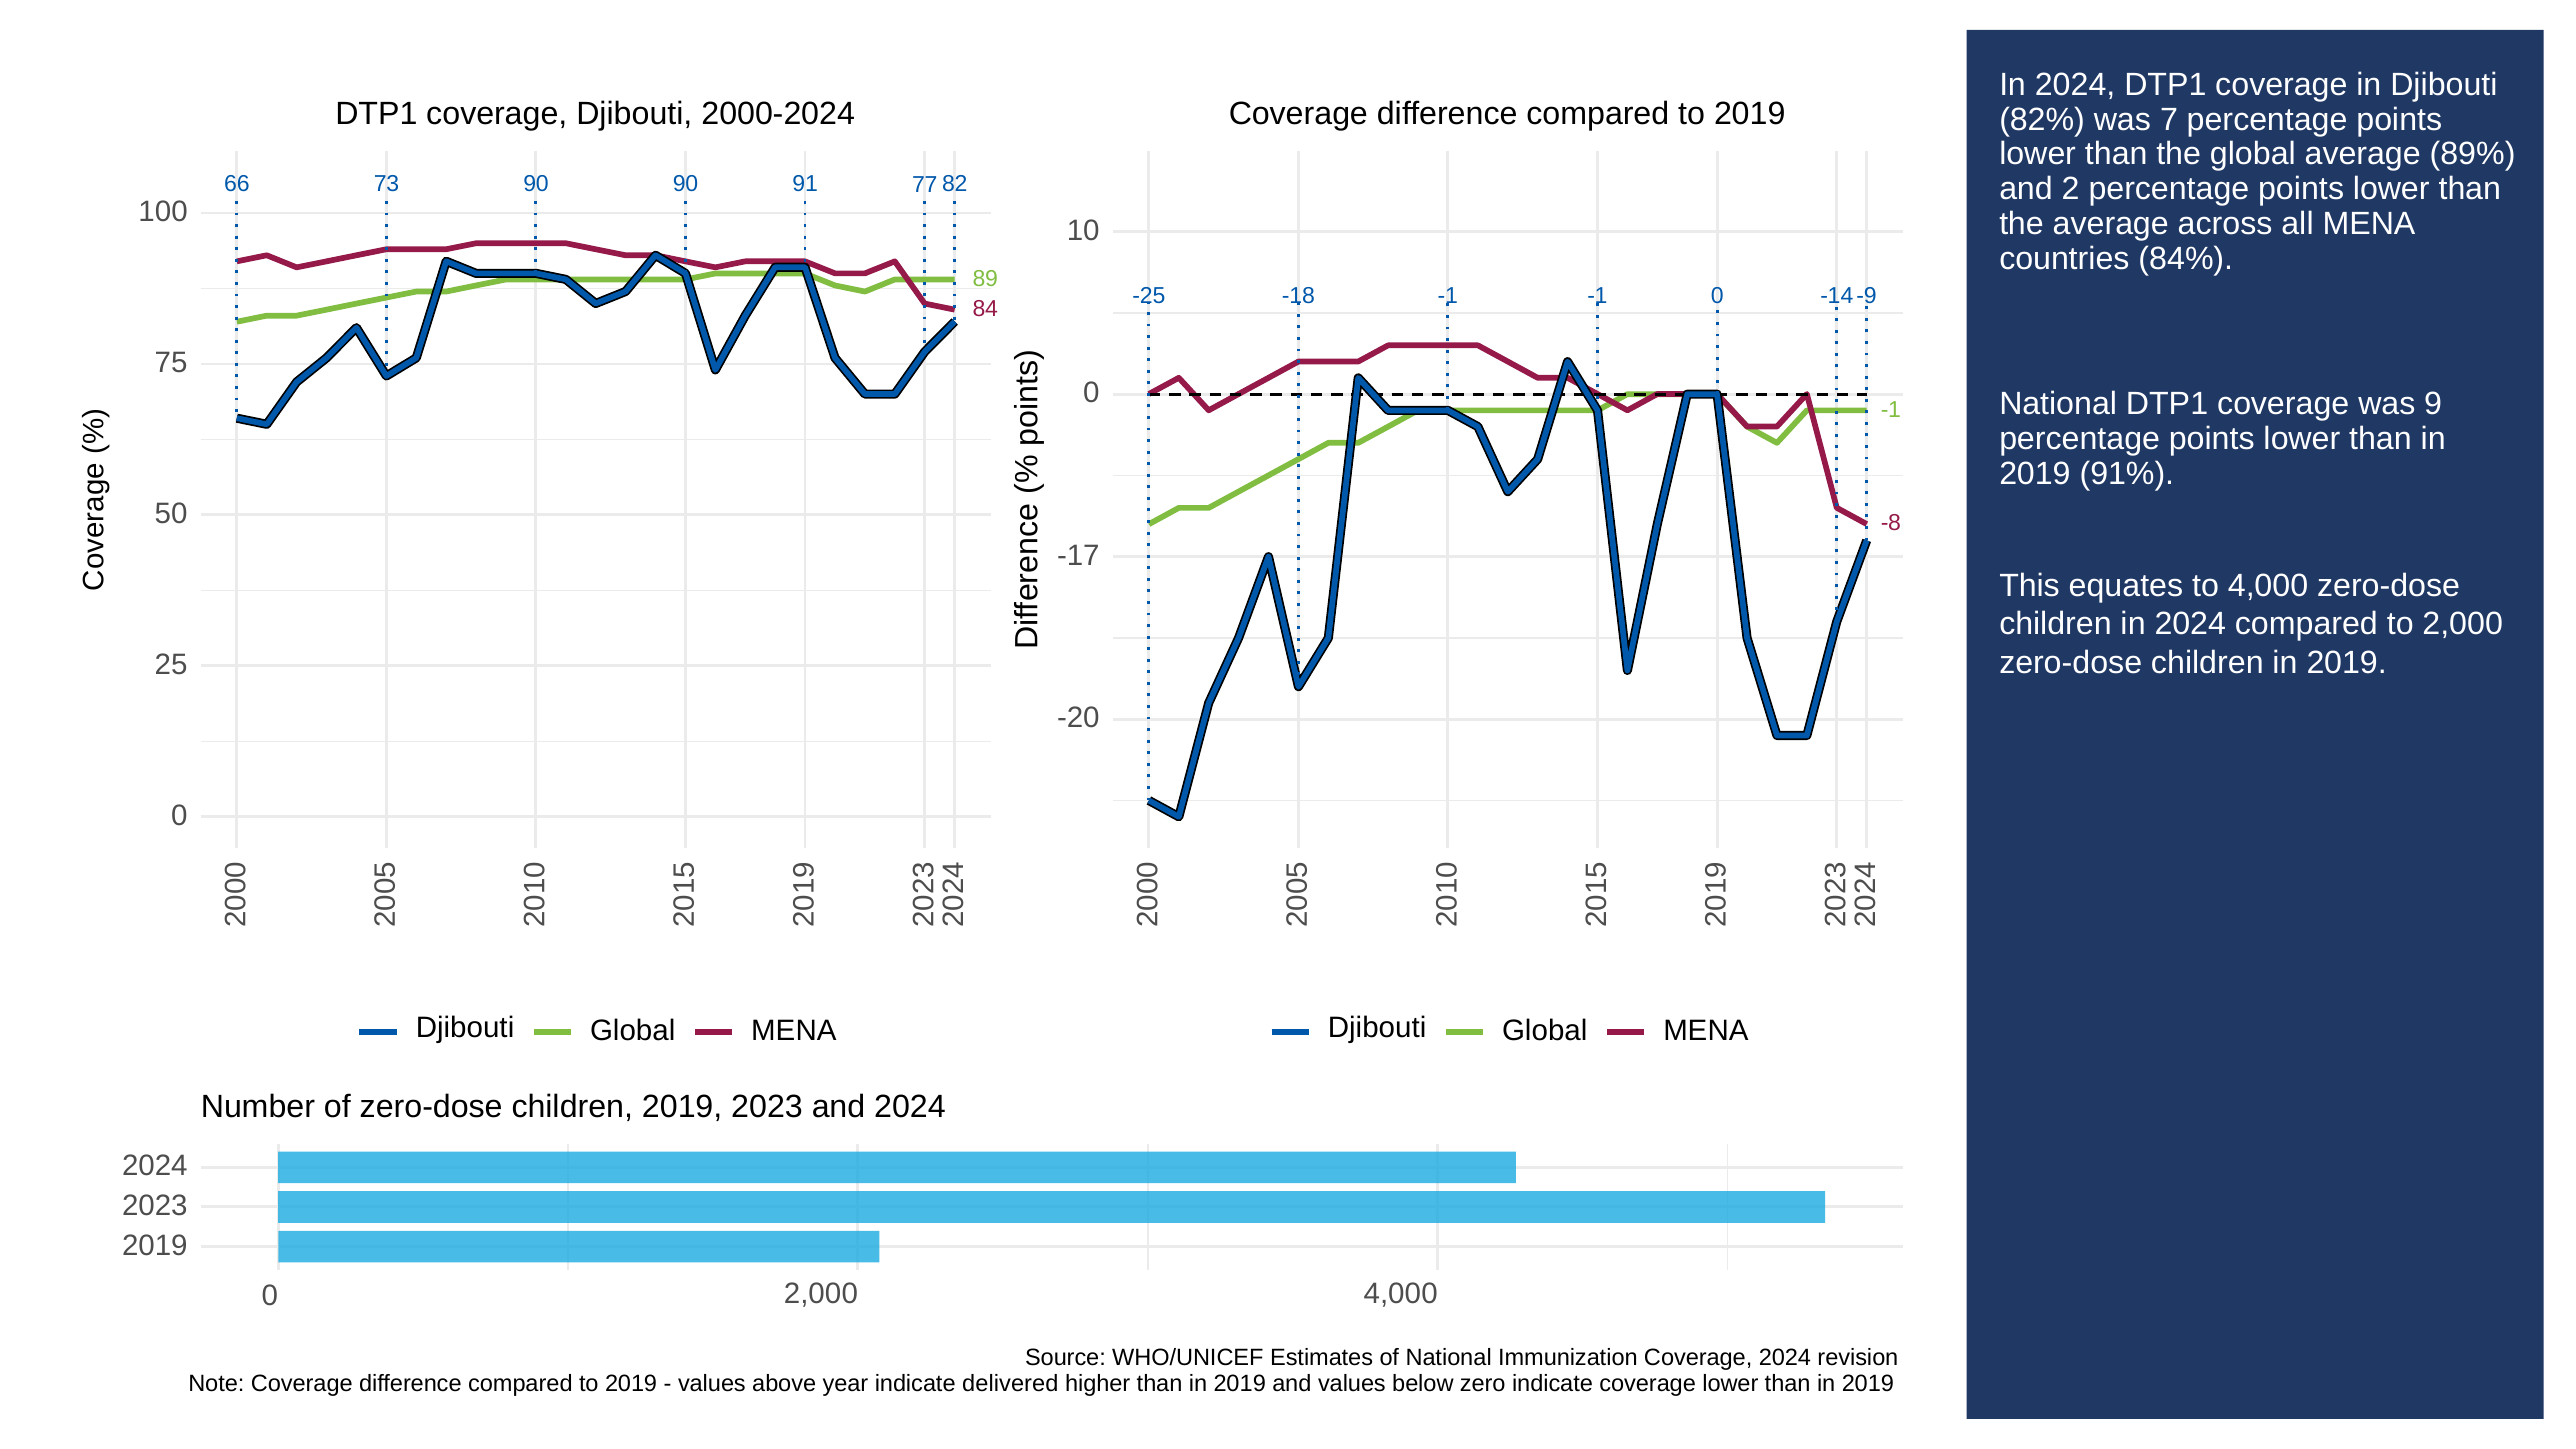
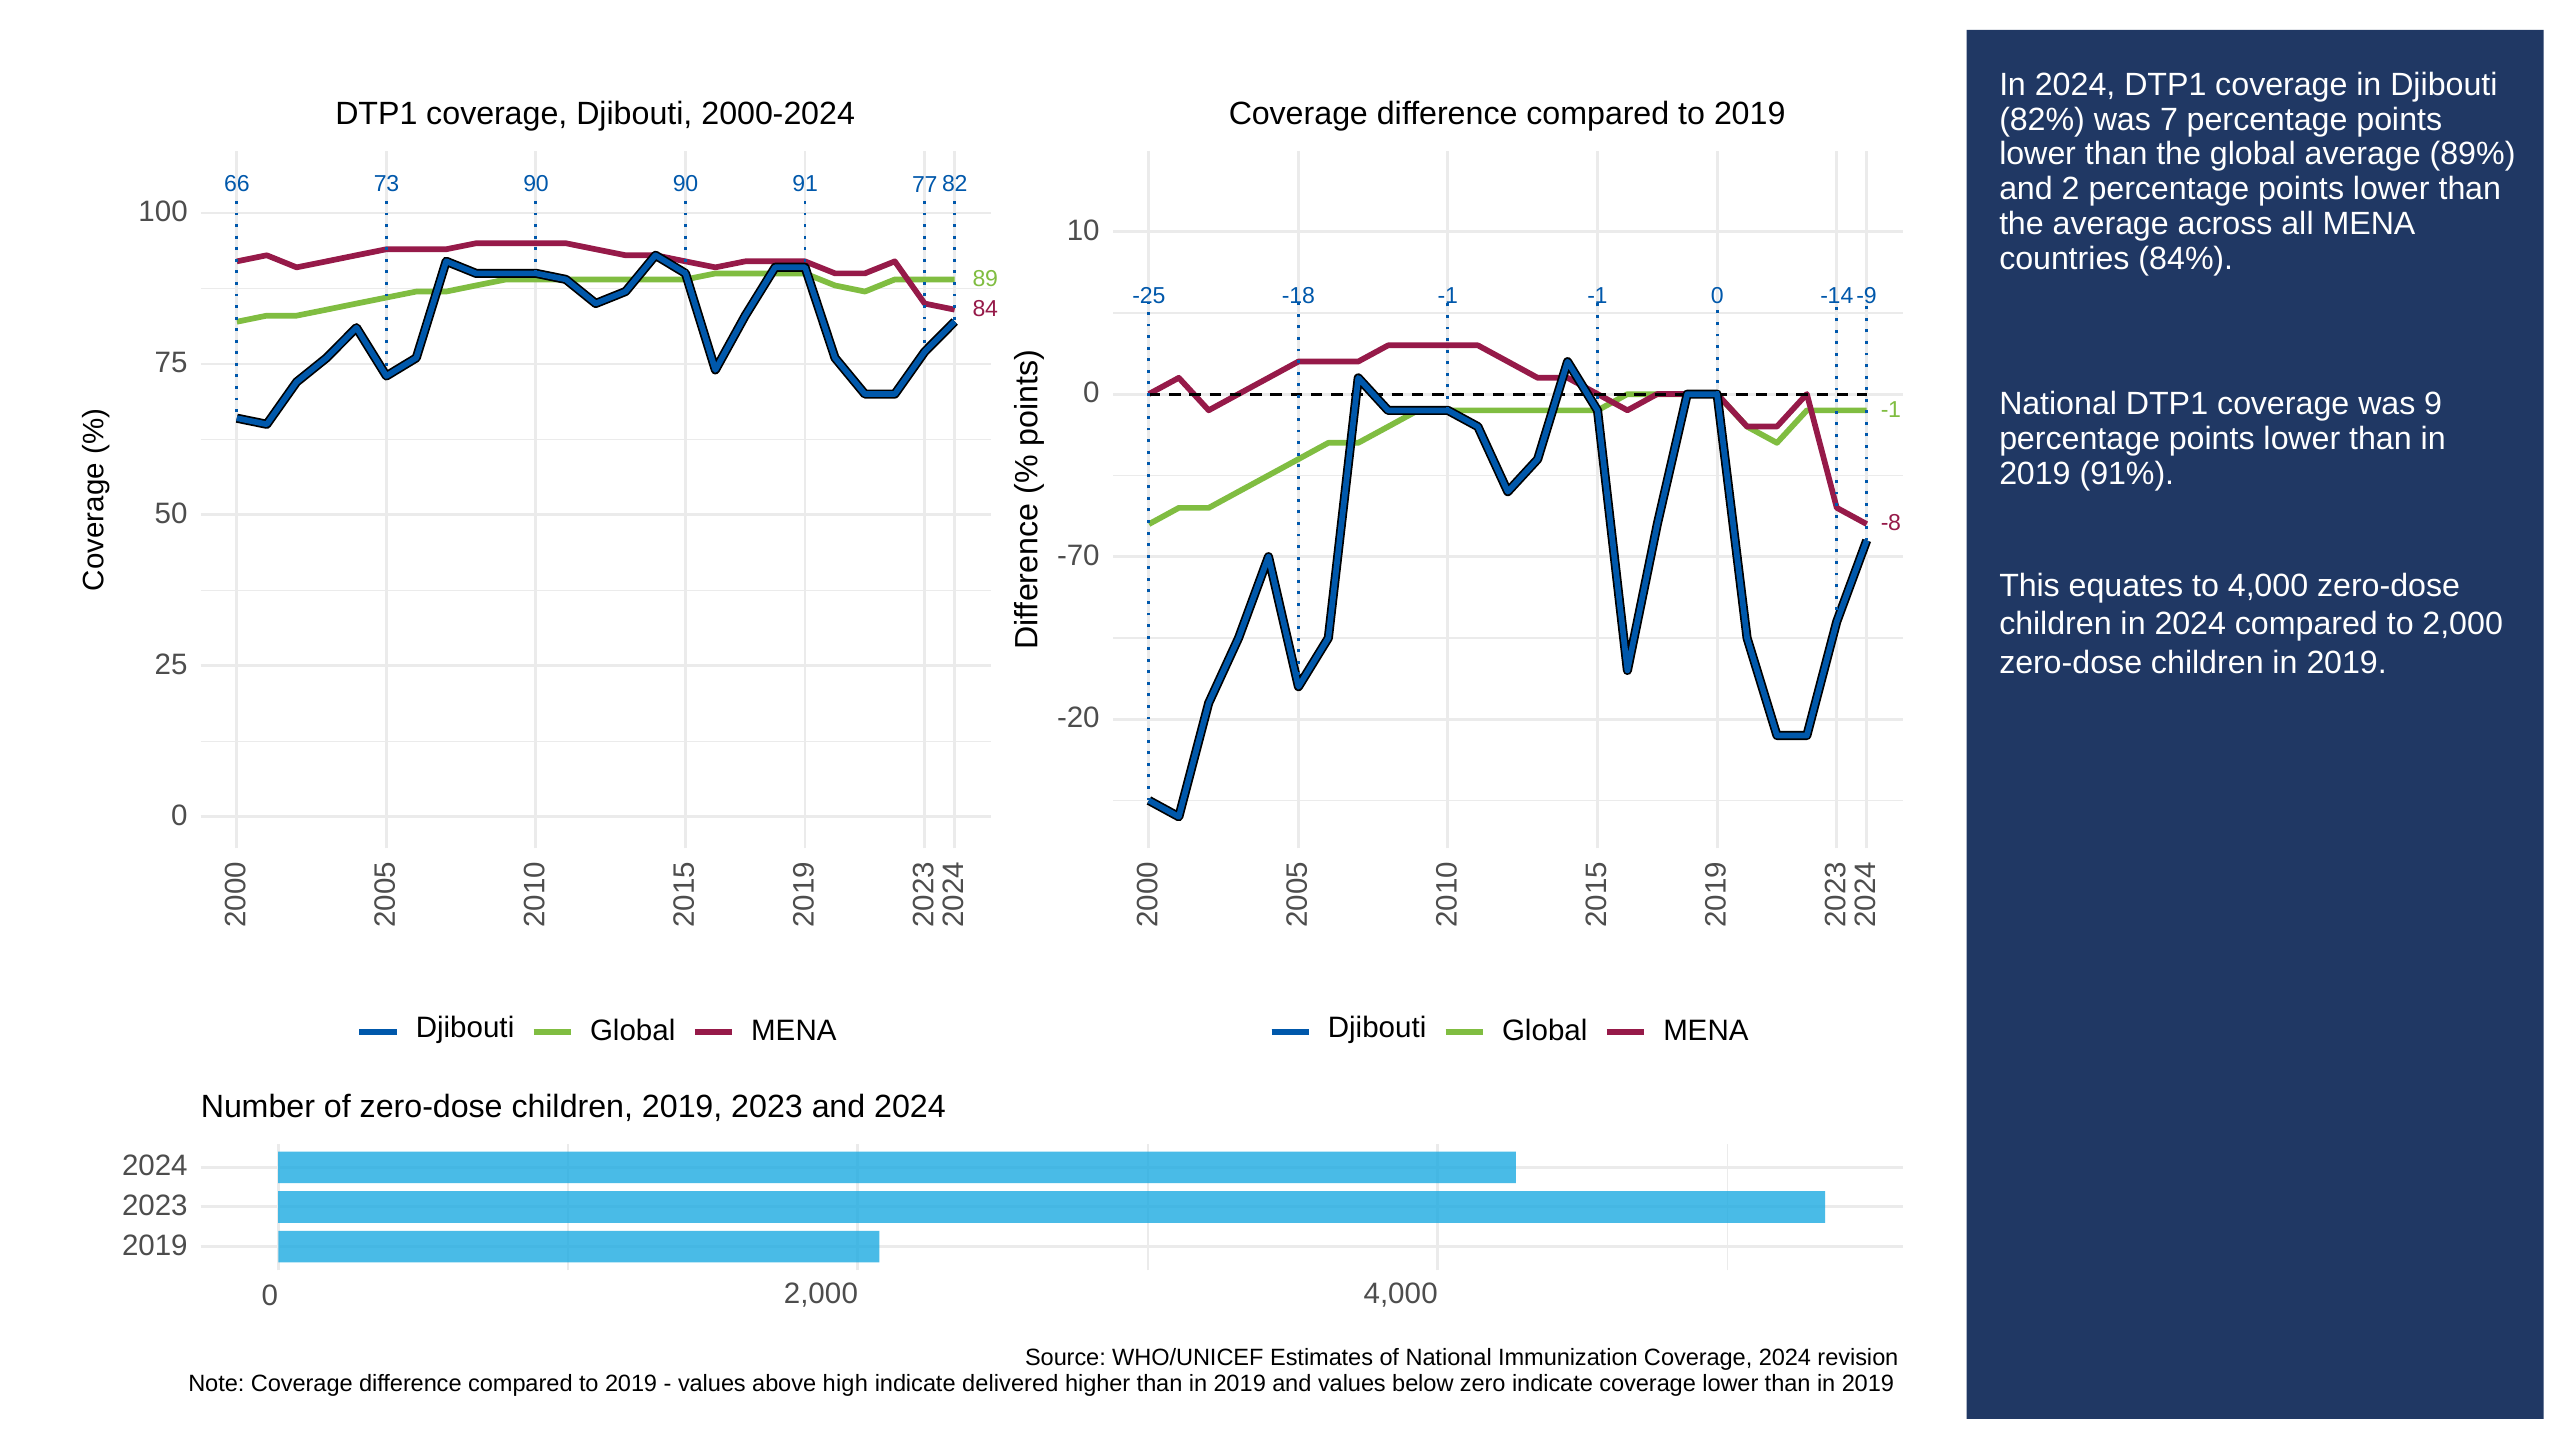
-17: -17 -> -70
year: year -> high
